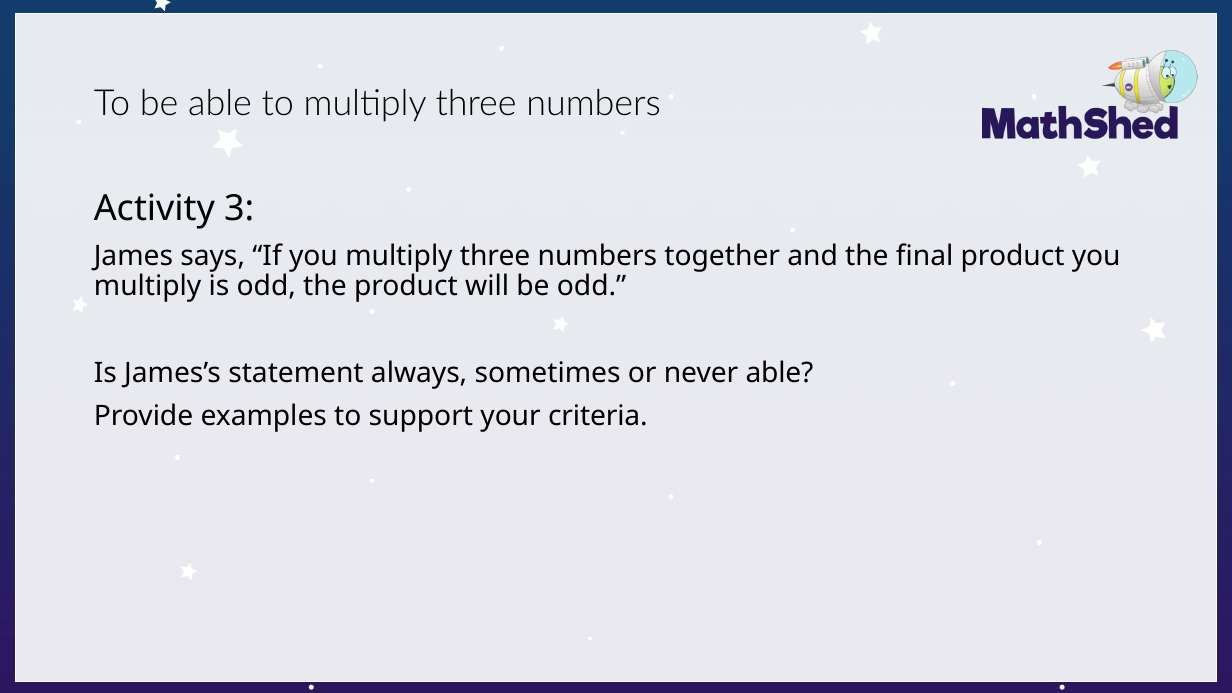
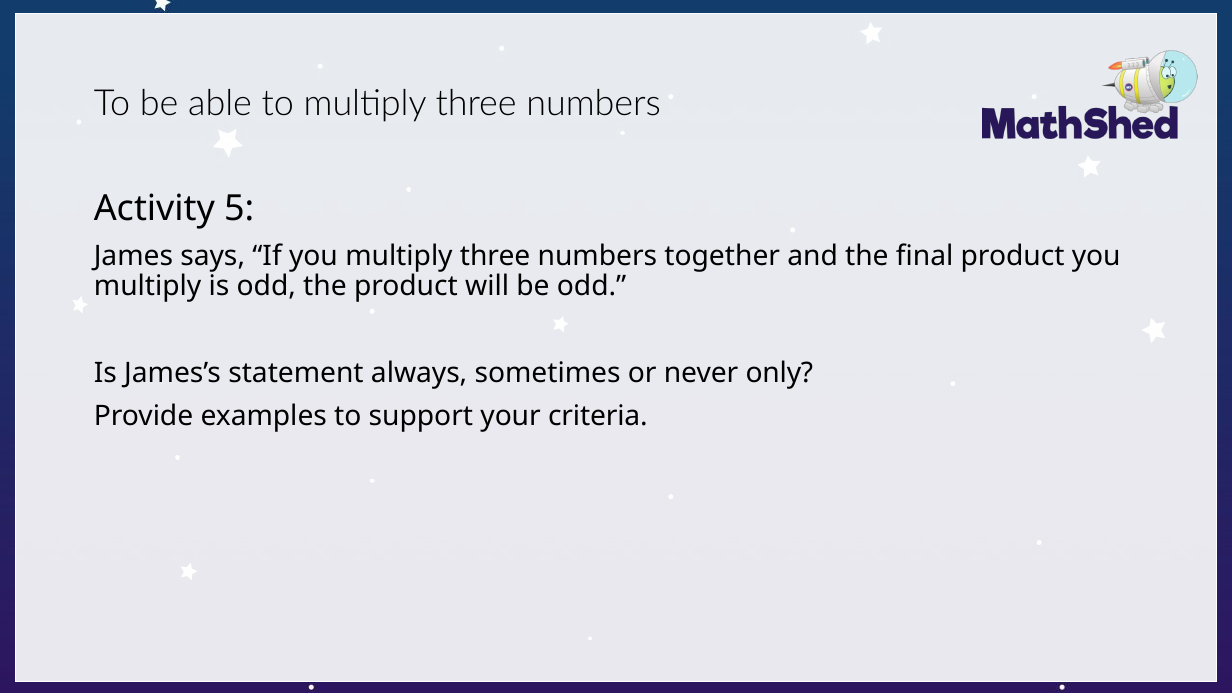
3: 3 -> 5
never able: able -> only
